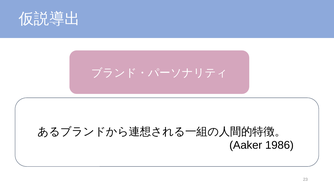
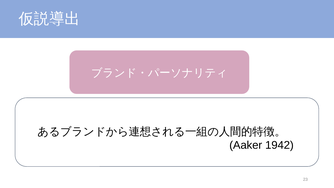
1986: 1986 -> 1942
